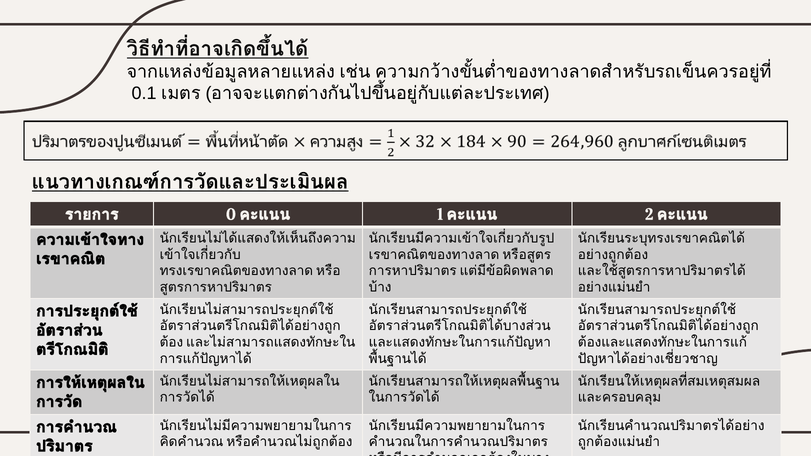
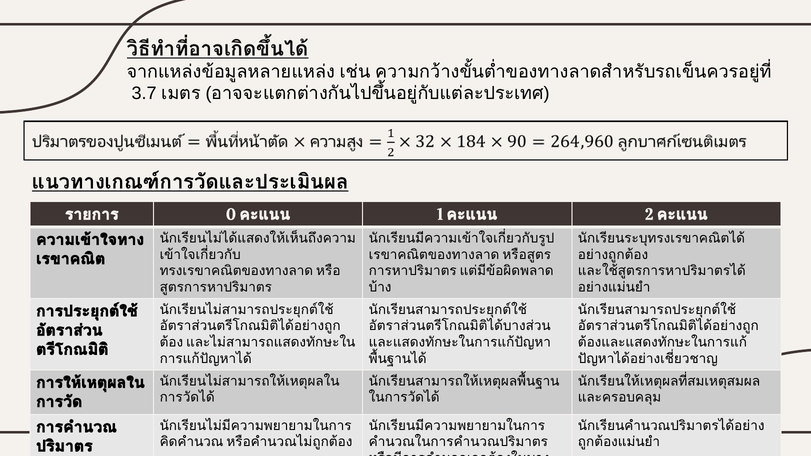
0.1: 0.1 -> 3.7
